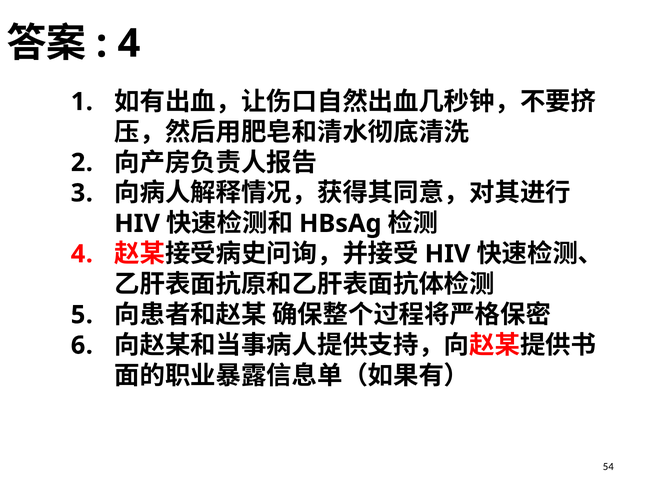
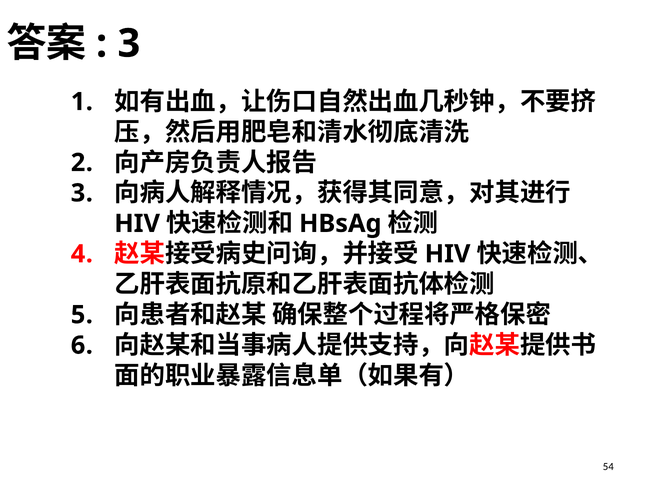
4 at (129, 44): 4 -> 3
